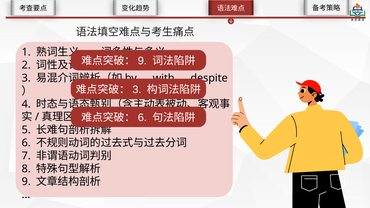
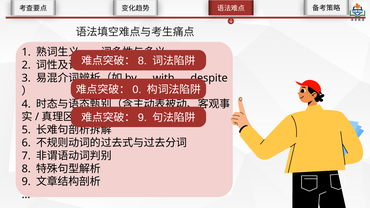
9 at (142, 61): 9 -> 8
3 at (137, 90): 3 -> 0
6 at (142, 118): 6 -> 9
